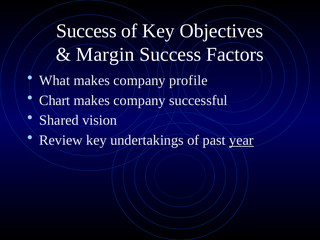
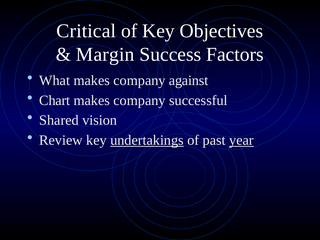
Success at (86, 31): Success -> Critical
profile: profile -> against
undertakings underline: none -> present
